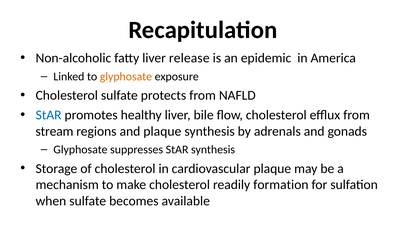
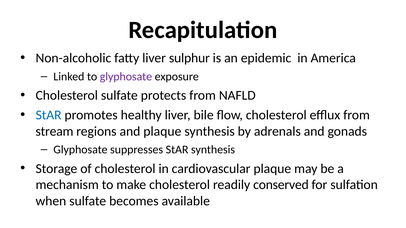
release: release -> sulphur
glyphosate at (126, 77) colour: orange -> purple
formation: formation -> conserved
